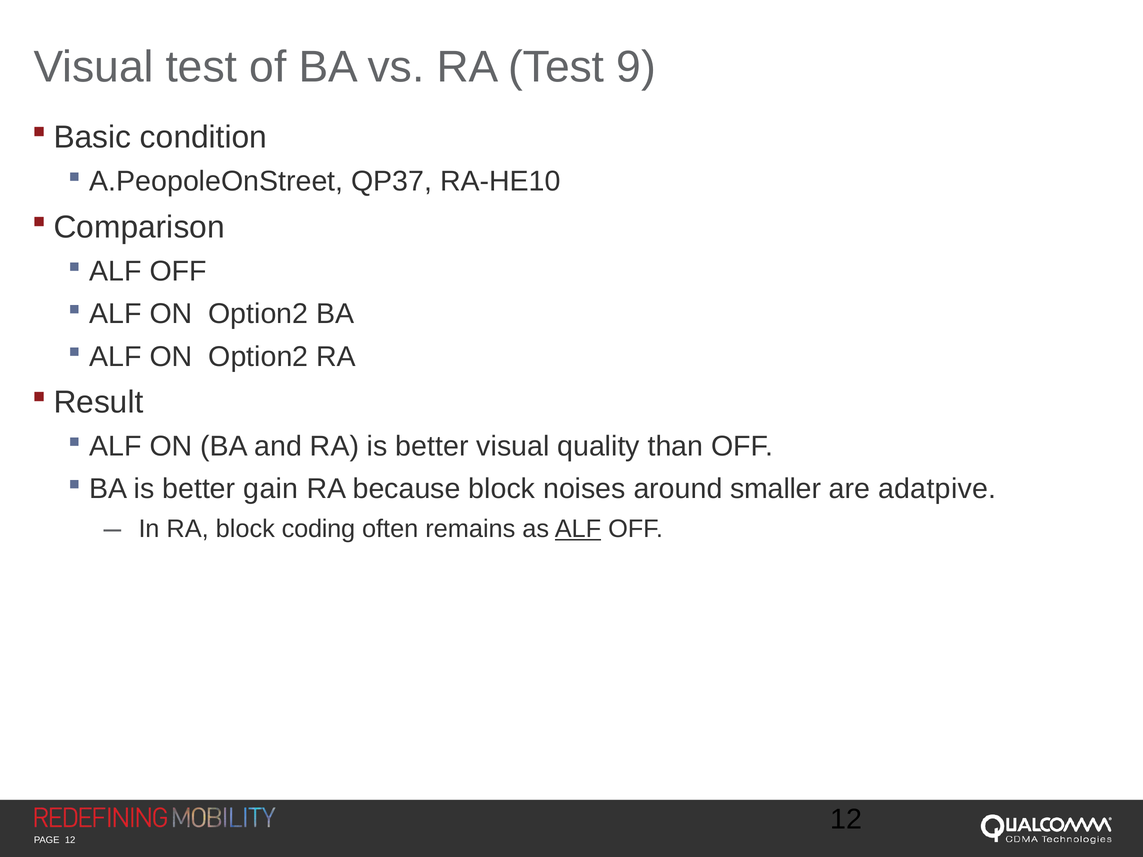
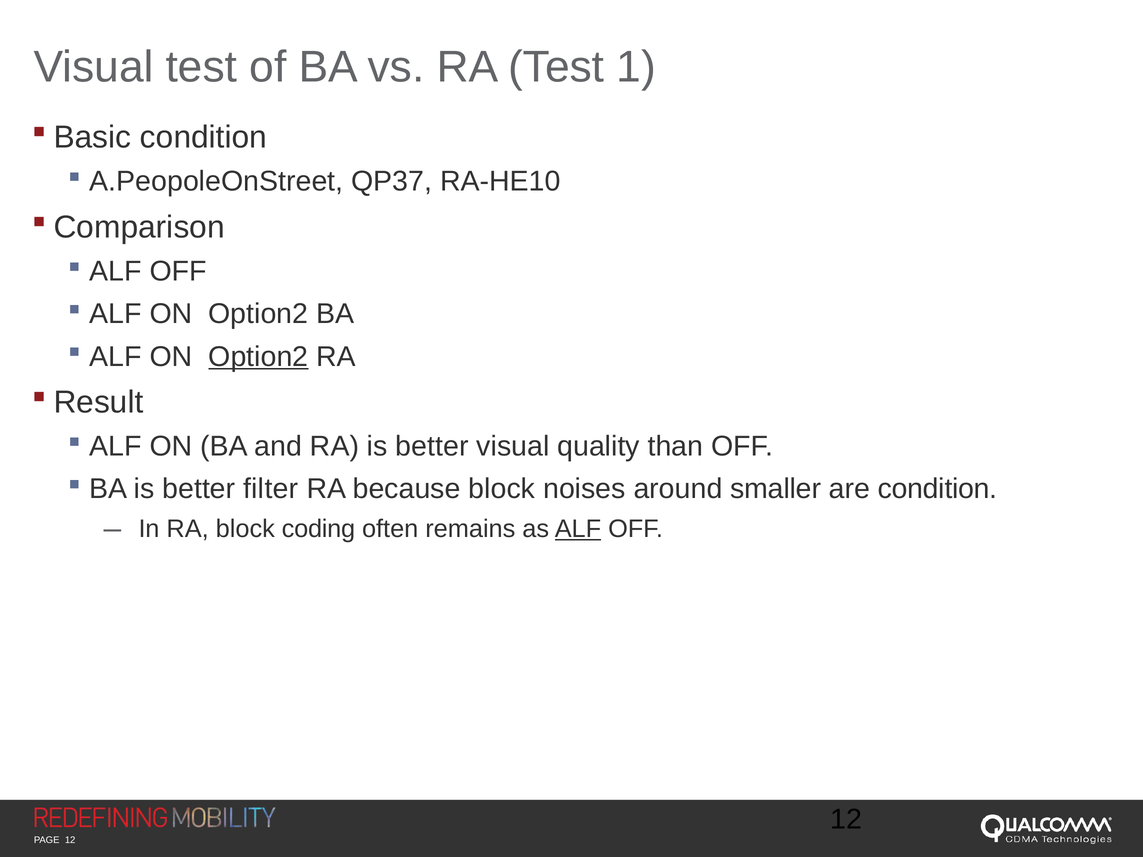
9: 9 -> 1
Option2 at (258, 357) underline: none -> present
gain: gain -> filter
are adatpive: adatpive -> condition
